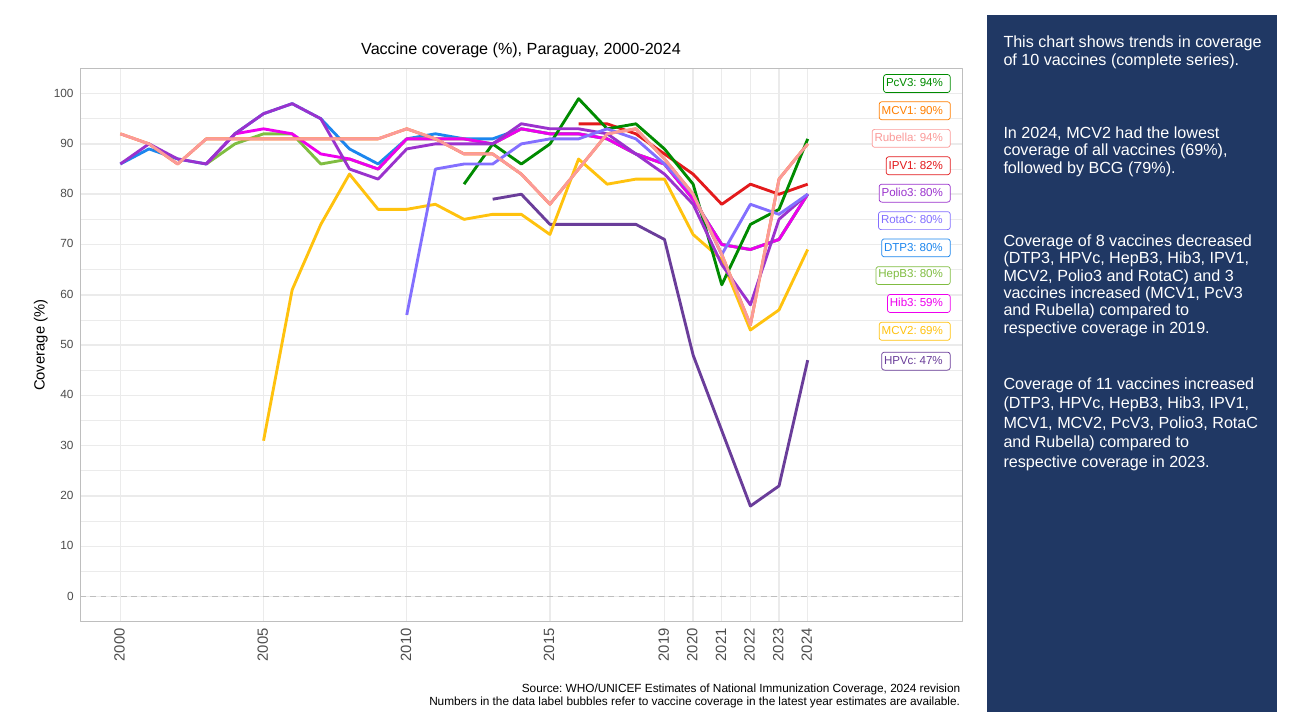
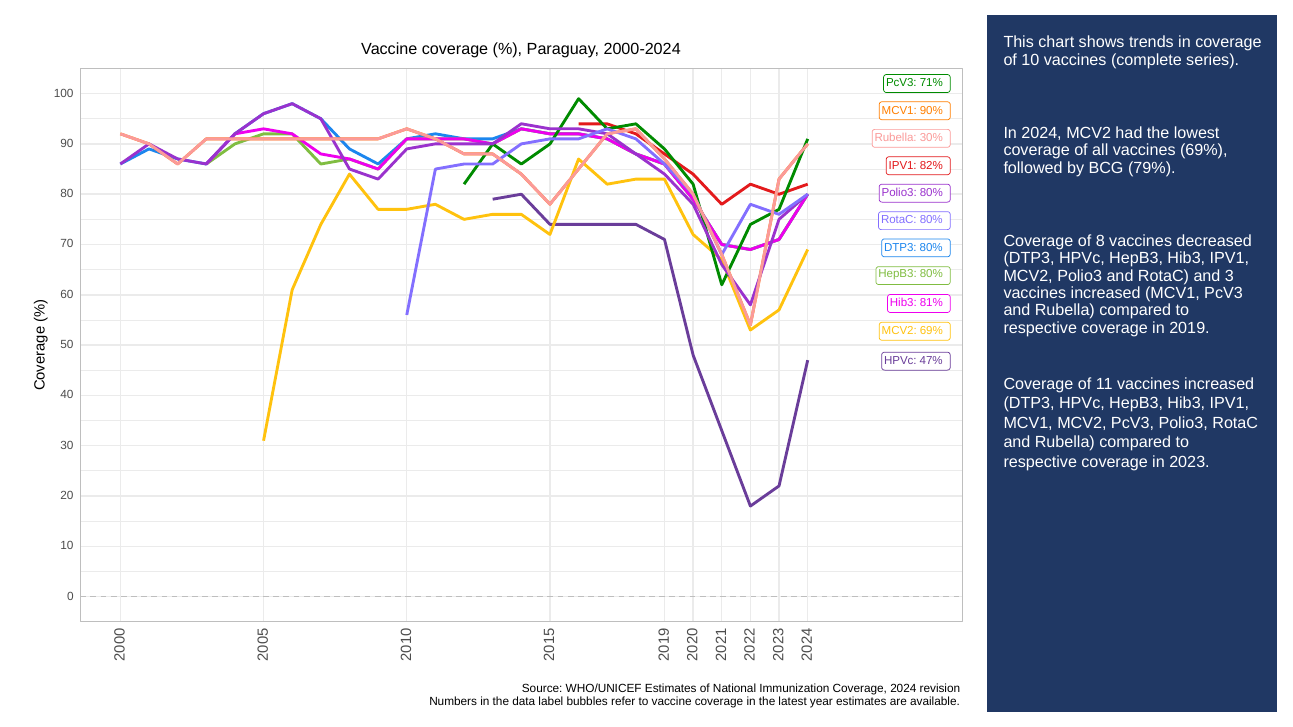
PcV3 94%: 94% -> 71%
Rubella 94%: 94% -> 30%
59%: 59% -> 81%
